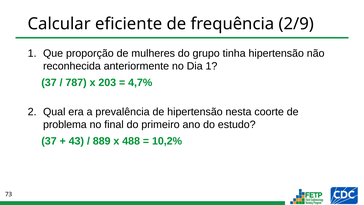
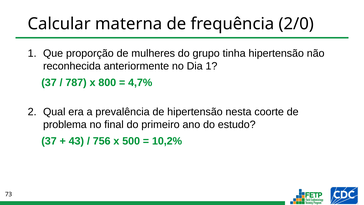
eficiente: eficiente -> materna
2/9: 2/9 -> 2/0
203: 203 -> 800
889: 889 -> 756
488: 488 -> 500
